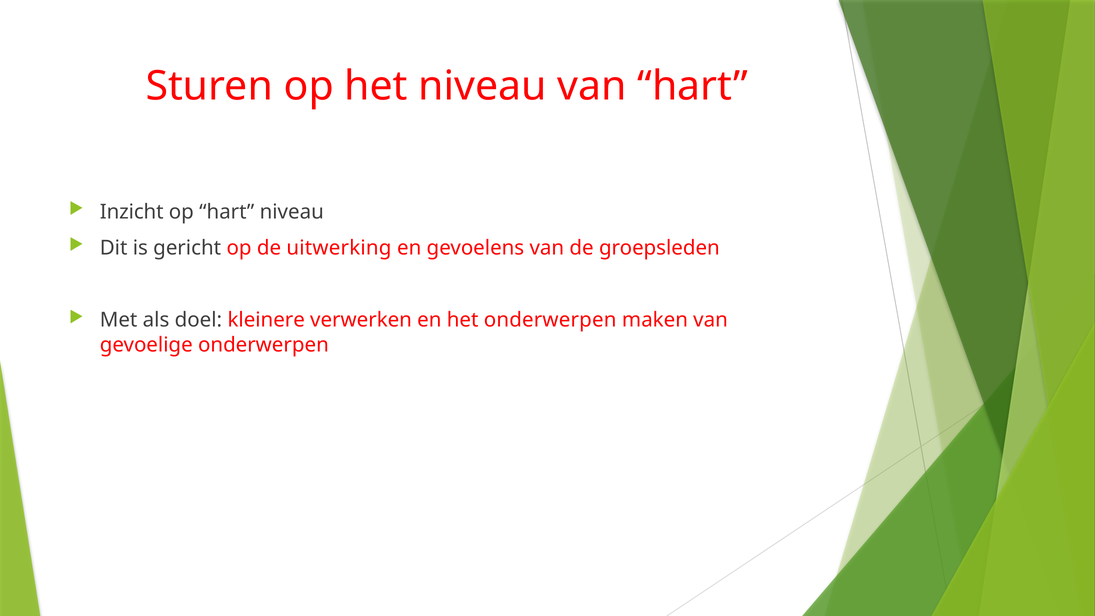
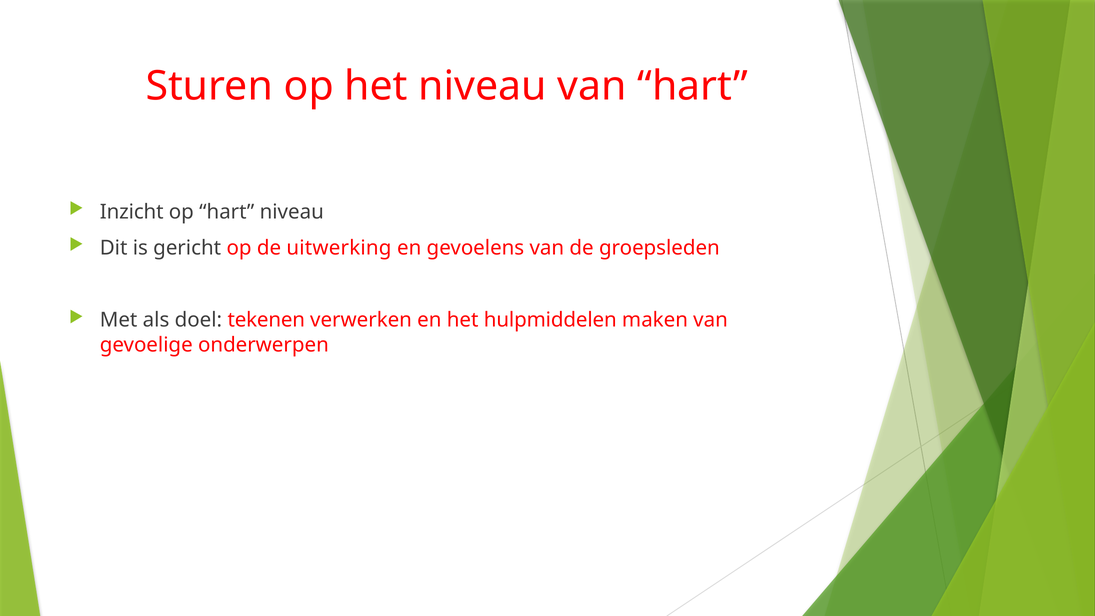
kleinere: kleinere -> tekenen
het onderwerpen: onderwerpen -> hulpmiddelen
